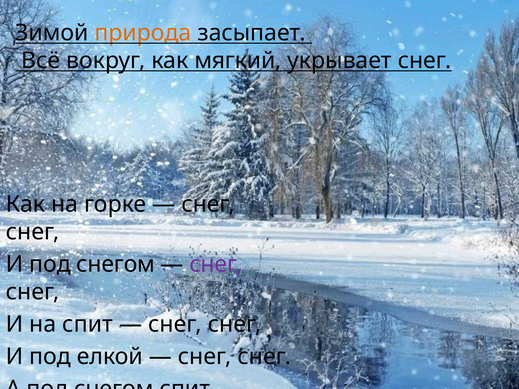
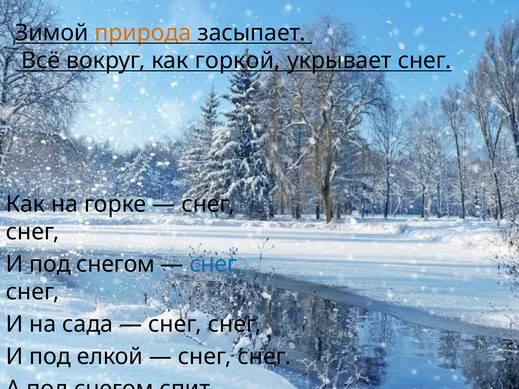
мягкий: мягкий -> горкой
снег at (216, 264) colour: purple -> blue
на спит: спит -> сада
